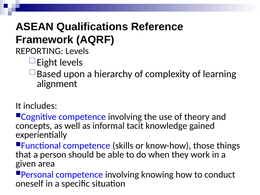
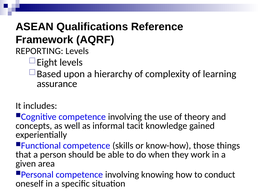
alignment: alignment -> assurance
